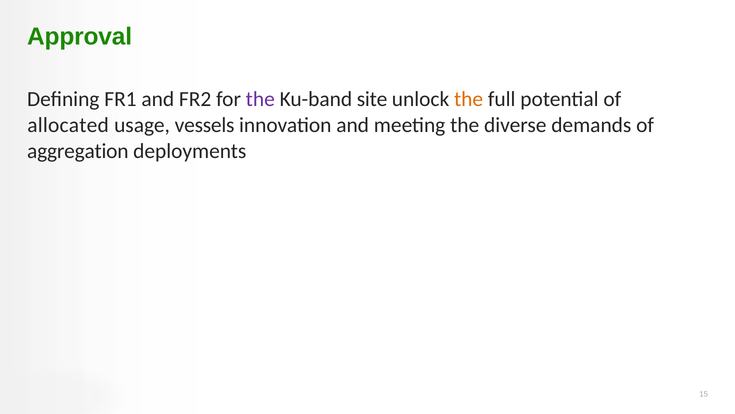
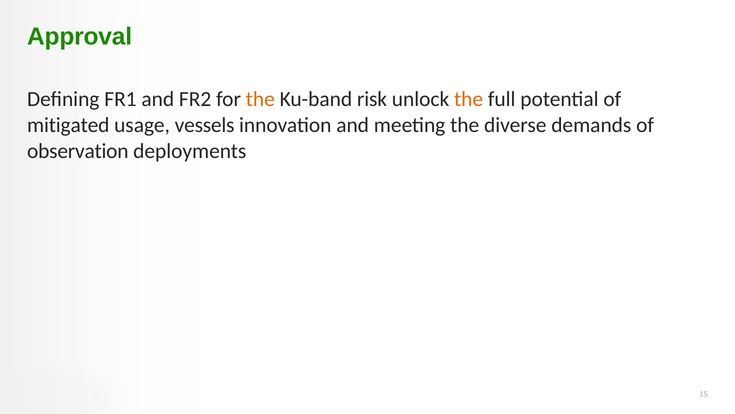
the at (260, 99) colour: purple -> orange
site: site -> risk
allocated: allocated -> mitigated
aggregation: aggregation -> observation
